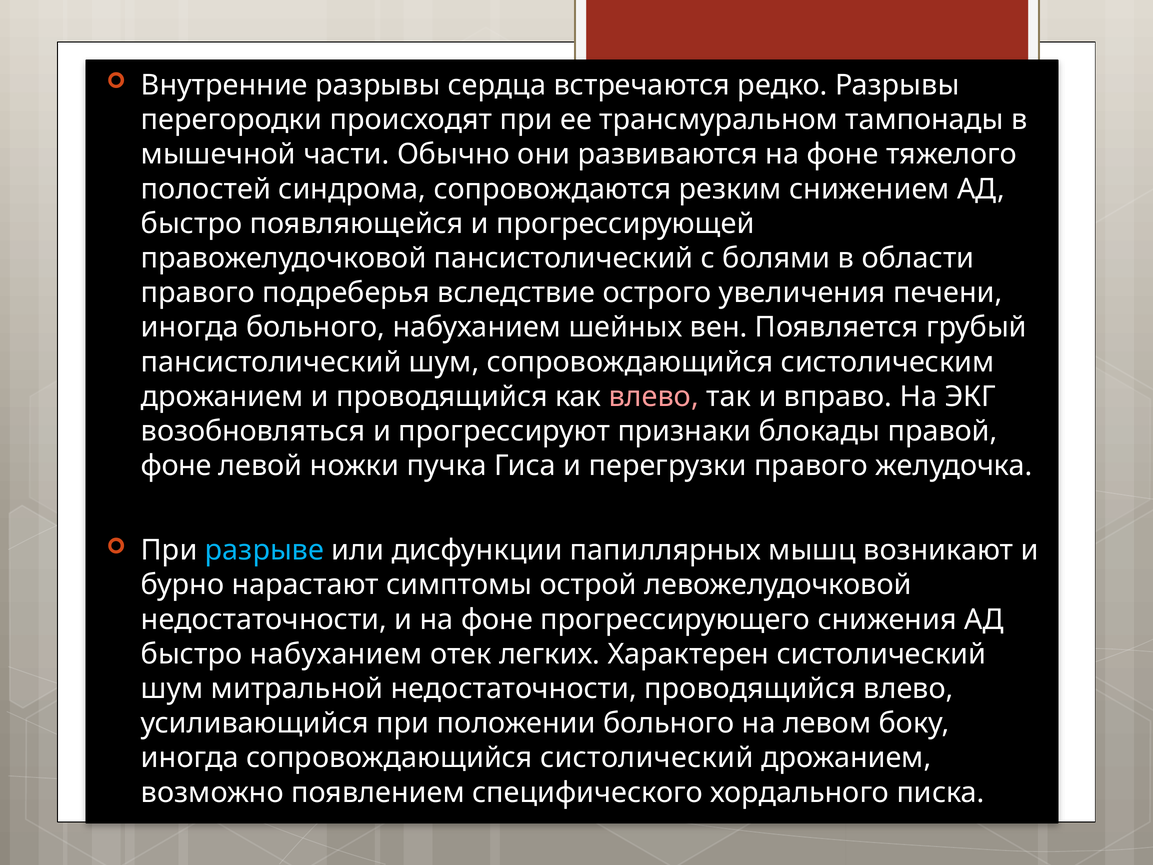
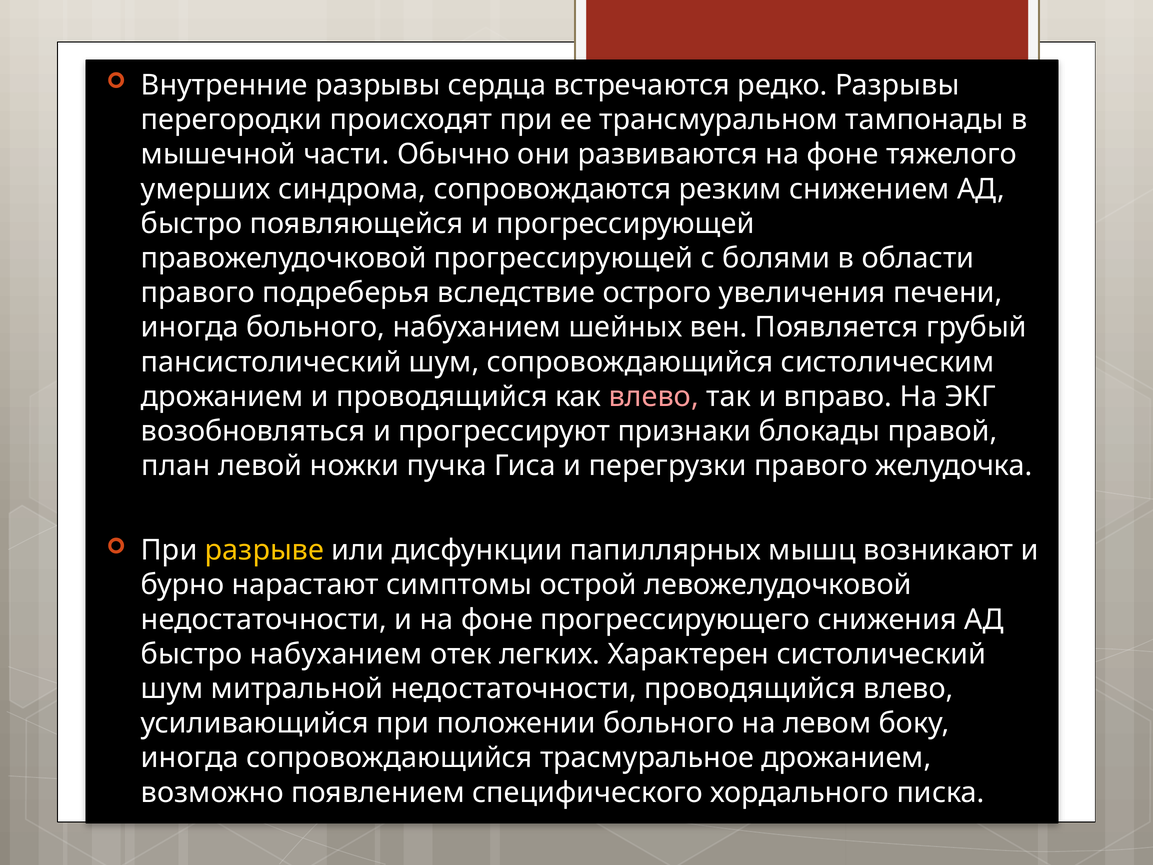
полостей: полостей -> умерших
правожелудочковой пансистолический: пансистолический -> прогрессирующей
фоне at (176, 466): фоне -> план
разрыве colour: light blue -> yellow
сопровождающийся систолический: систолический -> трасмуральное
